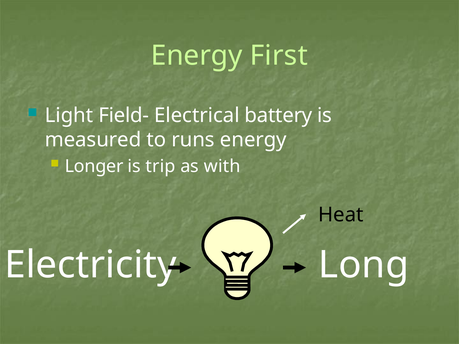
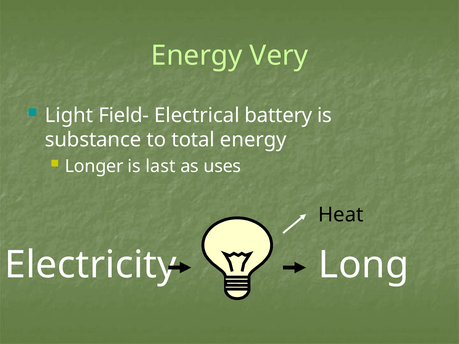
First: First -> Very
measured: measured -> substance
runs: runs -> total
trip: trip -> last
with: with -> uses
